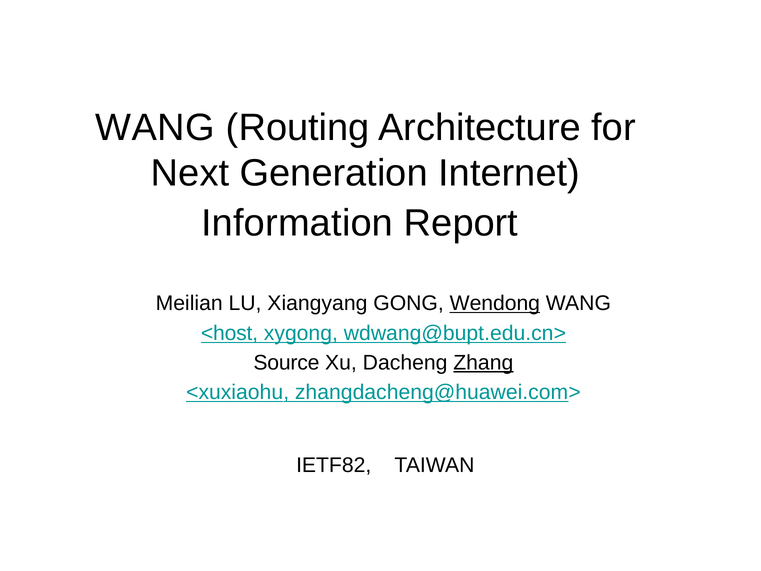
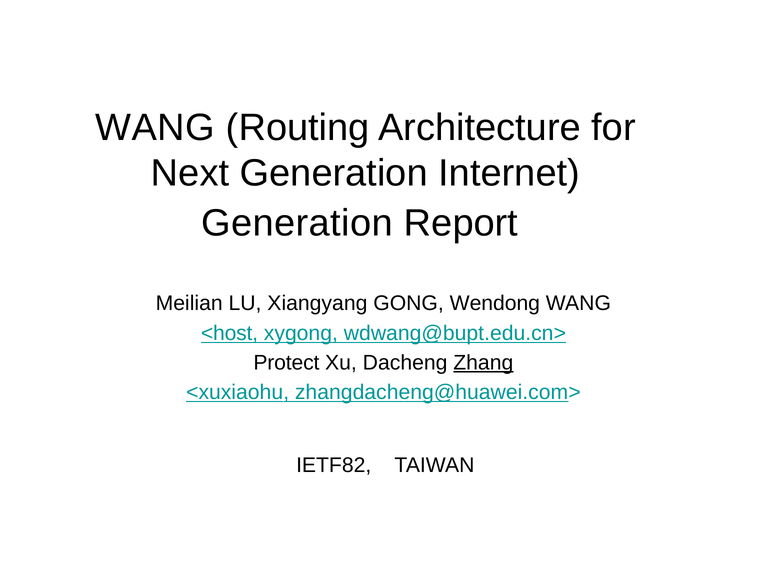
Information at (297, 223): Information -> Generation
Wendong underline: present -> none
Source: Source -> Protect
